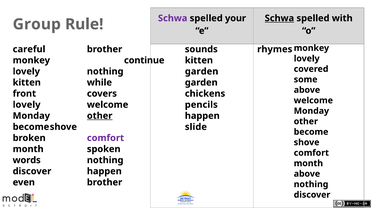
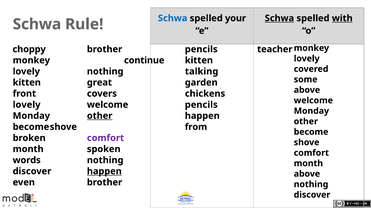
Schwa at (173, 18) colour: purple -> blue
with underline: none -> present
Group at (37, 24): Group -> Schwa
careful: careful -> choppy
sounds at (201, 49): sounds -> pencils
rhymes: rhymes -> teacher
garden at (202, 72): garden -> talking
while: while -> great
slide: slide -> from
happen at (104, 172) underline: none -> present
